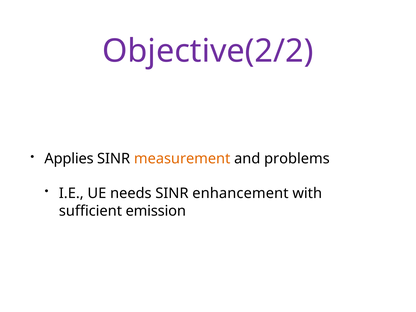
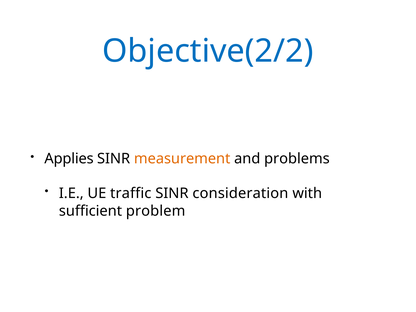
Objective(2/2 colour: purple -> blue
needs: needs -> traffic
enhancement: enhancement -> consideration
emission: emission -> problem
